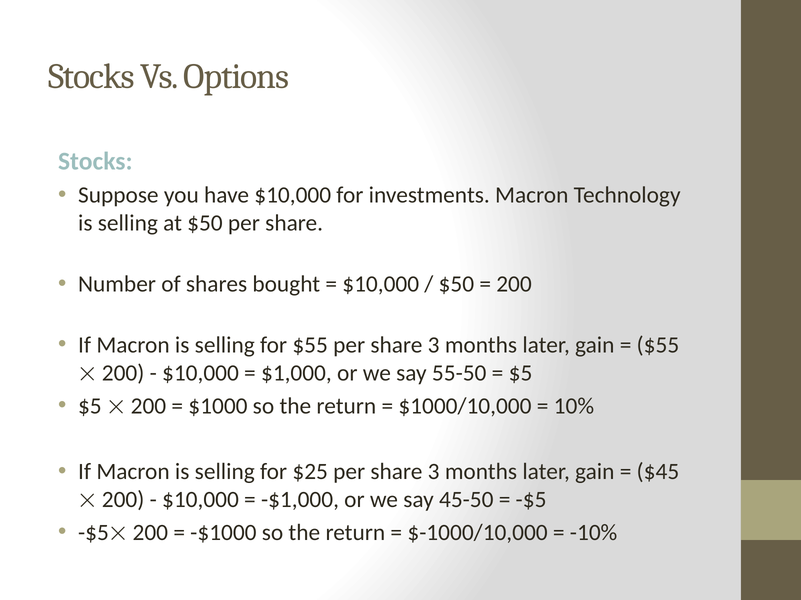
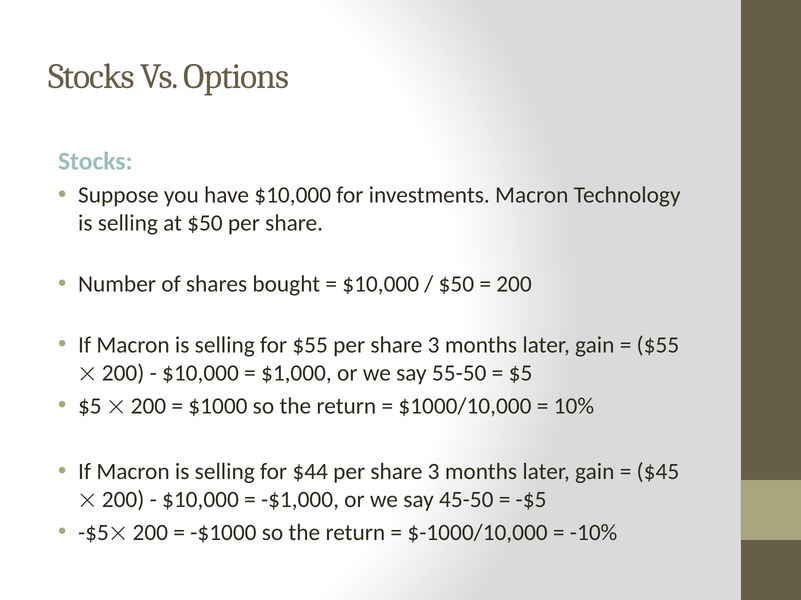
$25: $25 -> $44
